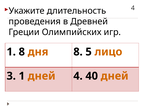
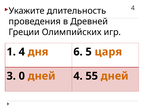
1 8: 8 -> 4
дня 8: 8 -> 6
лицо: лицо -> царя
3 1: 1 -> 0
40: 40 -> 55
